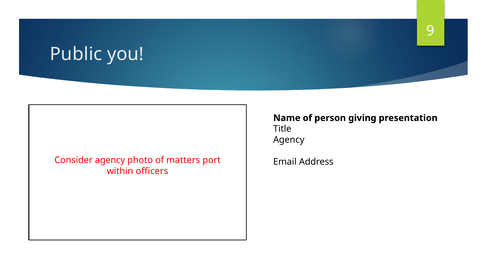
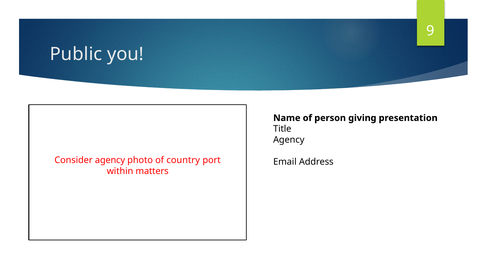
matters: matters -> country
officers: officers -> matters
